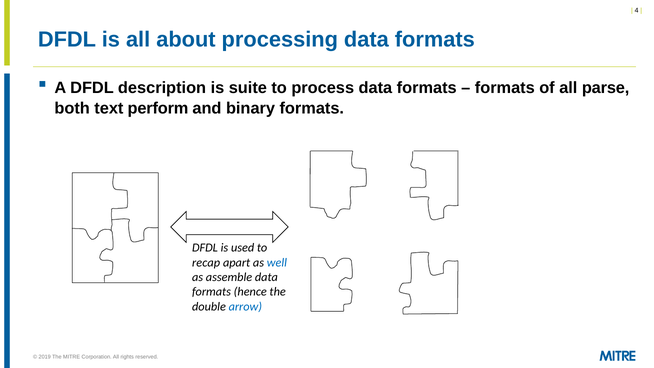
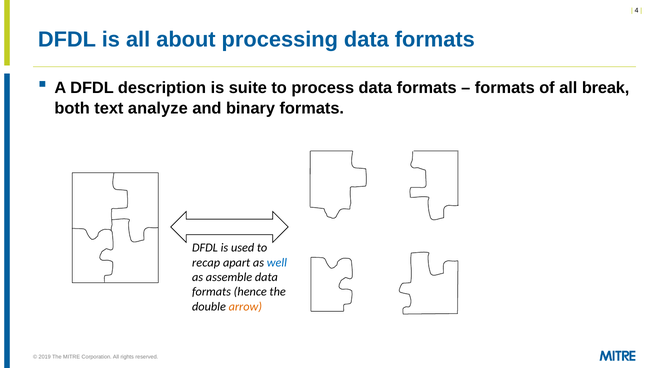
parse: parse -> break
perform: perform -> analyze
arrow colour: blue -> orange
